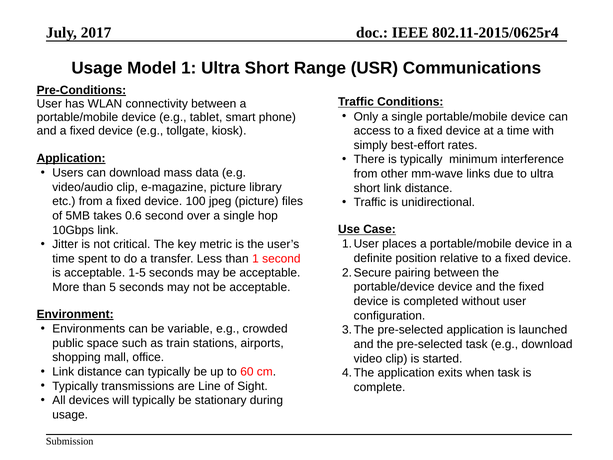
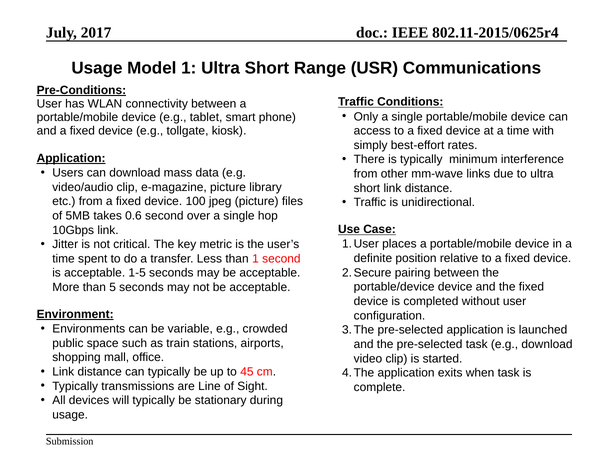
60: 60 -> 45
